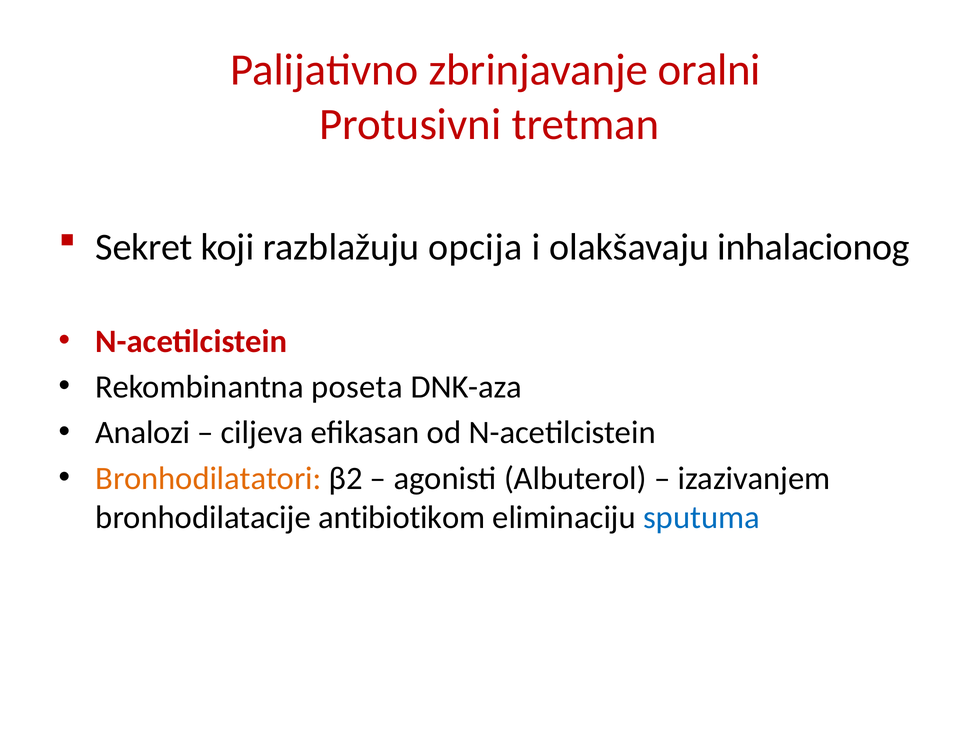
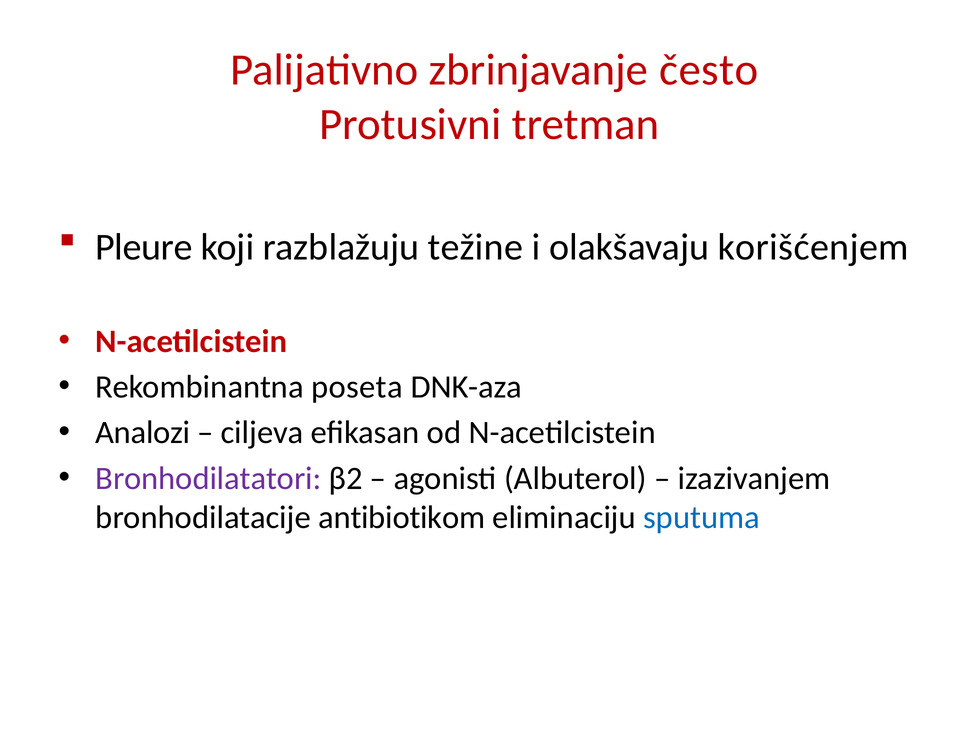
oralni: oralni -> često
Sekret: Sekret -> Pleure
opcija: opcija -> težine
inhalacionog: inhalacionog -> korišćenjem
Bronhodilatatori colour: orange -> purple
